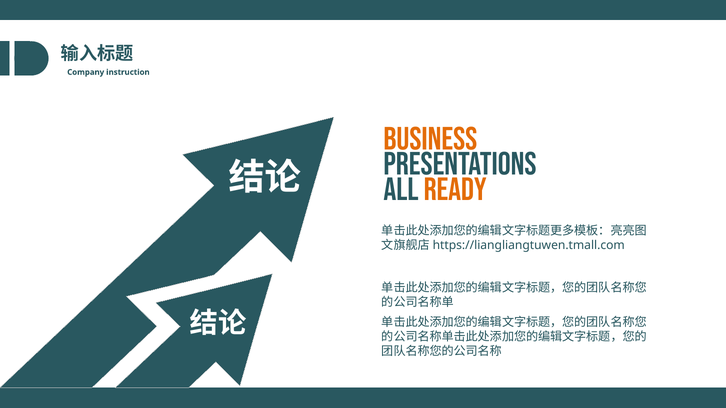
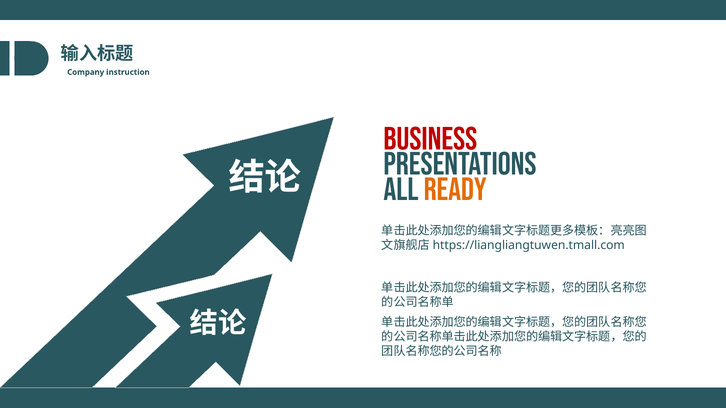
Business colour: orange -> red
